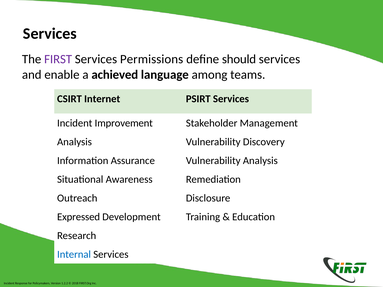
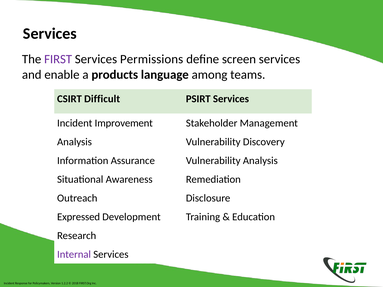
should: should -> screen
achieved: achieved -> products
Internet: Internet -> Difficult
Internal colour: blue -> purple
